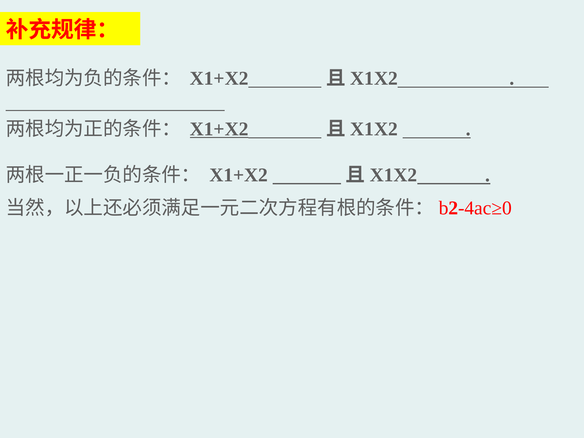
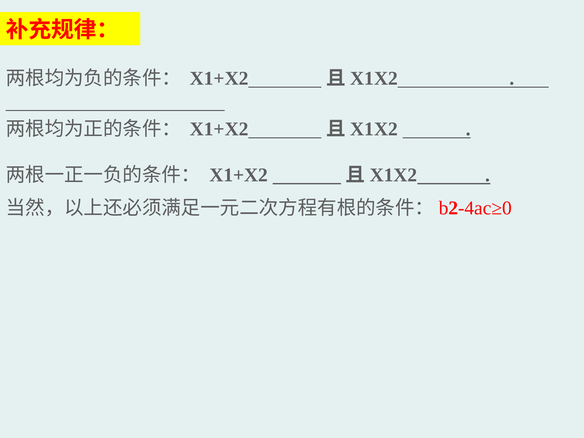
X1+X2 at (219, 129) underline: present -> none
